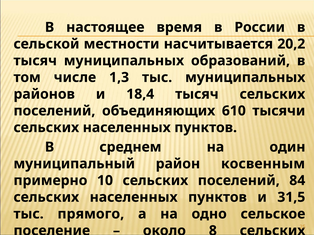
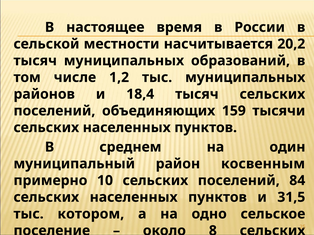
1,3: 1,3 -> 1,2
610: 610 -> 159
прямого: прямого -> котором
